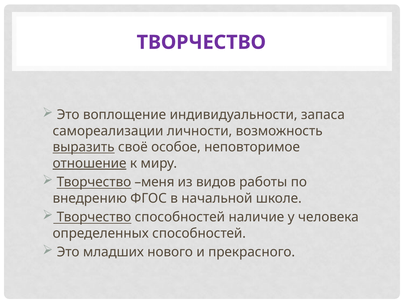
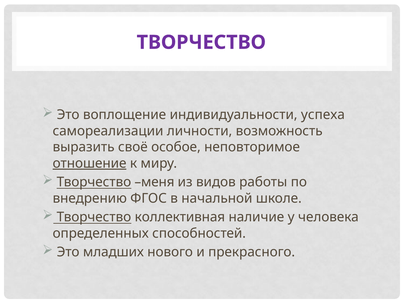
запаса: запаса -> успеха
выразить underline: present -> none
Творчество способностей: способностей -> коллективная
